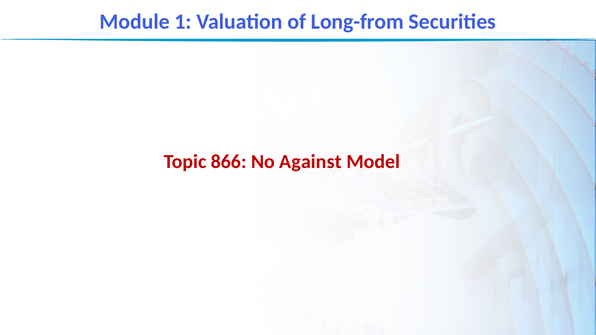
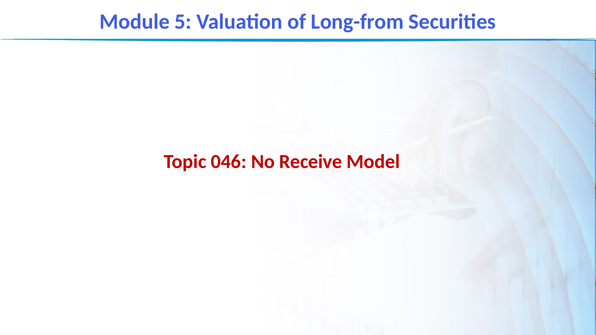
1: 1 -> 5
866: 866 -> 046
Against: Against -> Receive
